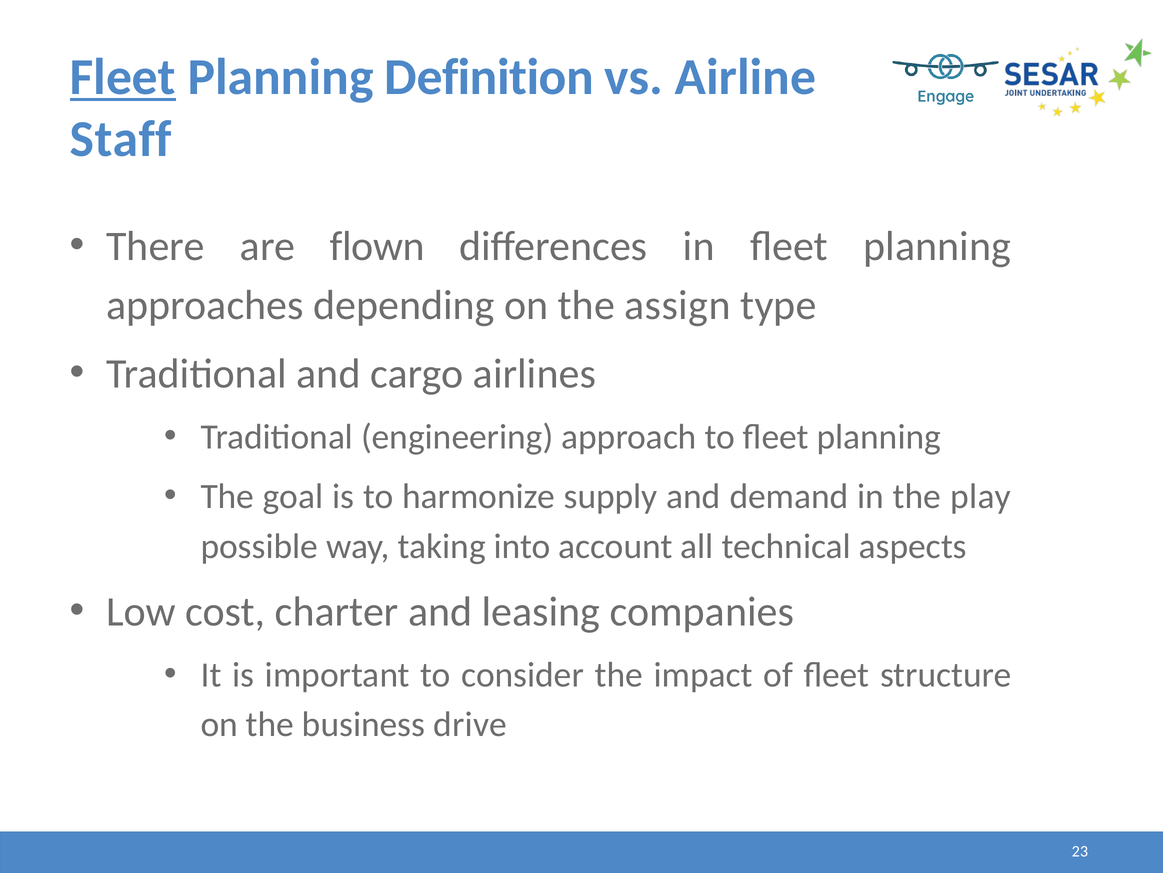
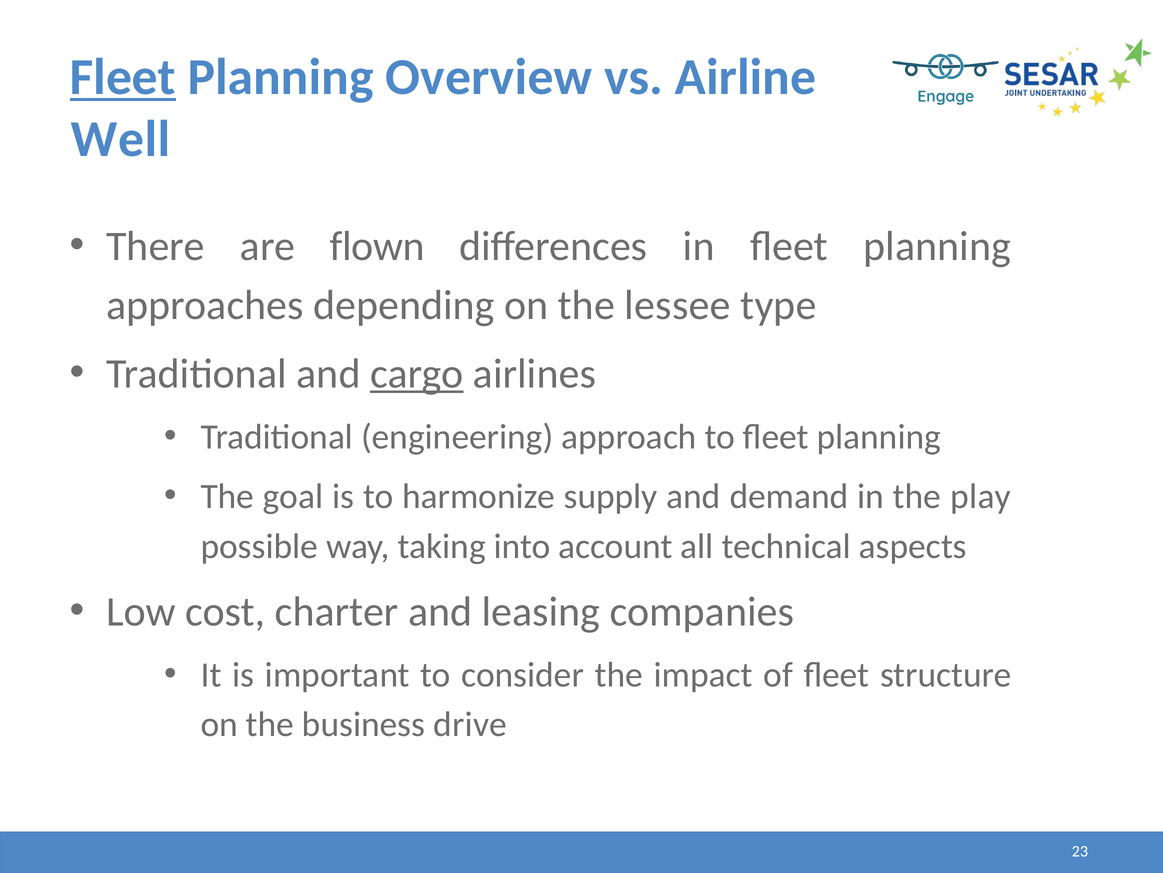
Definition: Definition -> Overview
Staff: Staff -> Well
assign: assign -> lessee
cargo underline: none -> present
